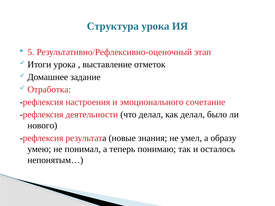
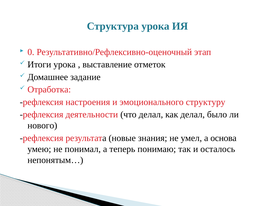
5: 5 -> 0
сочетание: сочетание -> структуру
образу: образу -> основа
